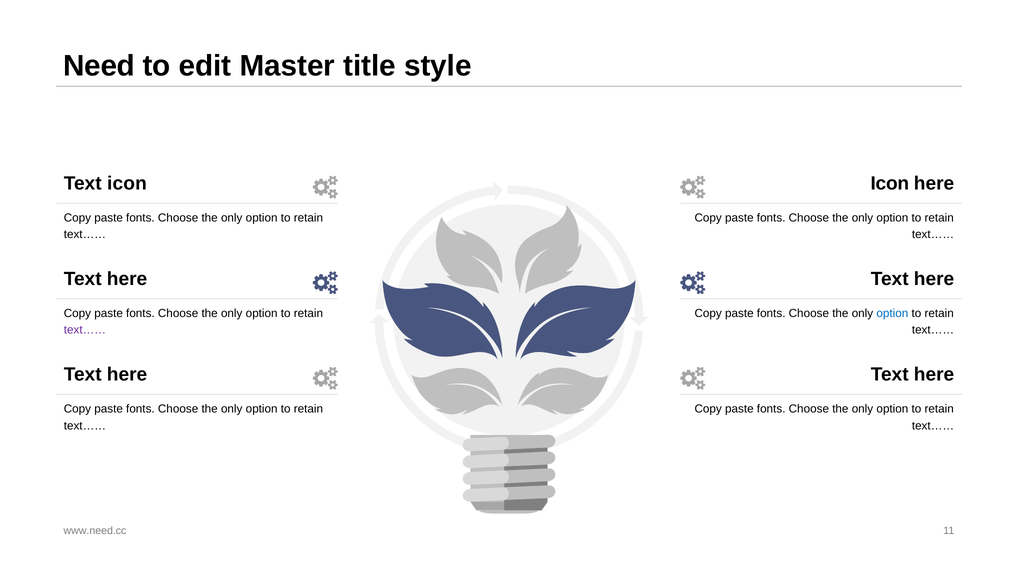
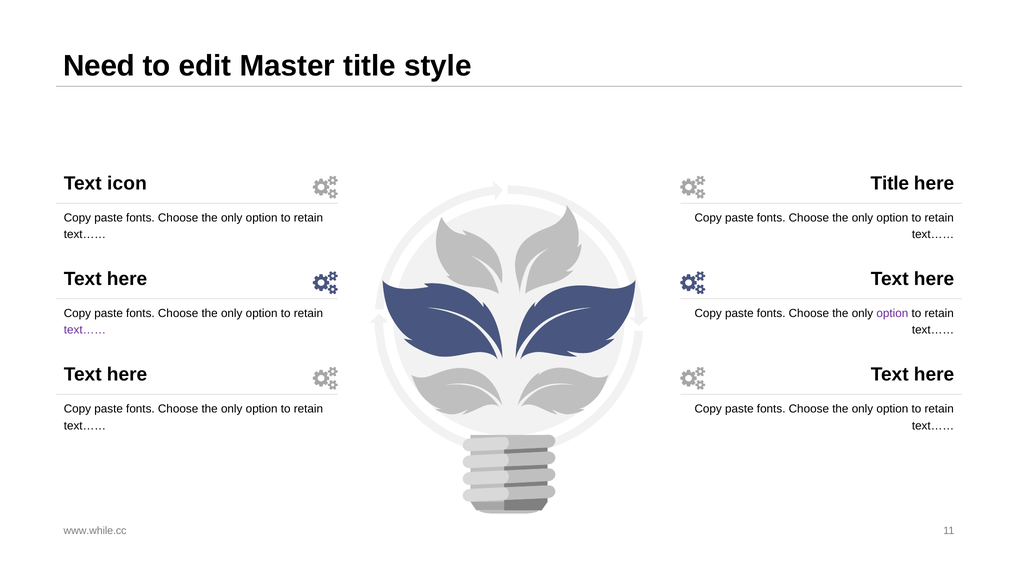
Icon at (890, 183): Icon -> Title
option at (892, 313) colour: blue -> purple
www.need.cc: www.need.cc -> www.while.cc
